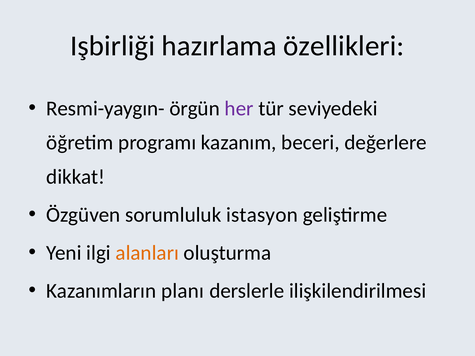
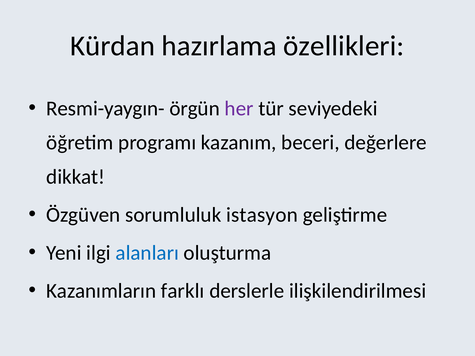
Işbirliği: Işbirliği -> Kürdan
alanları colour: orange -> blue
planı: planı -> farklı
